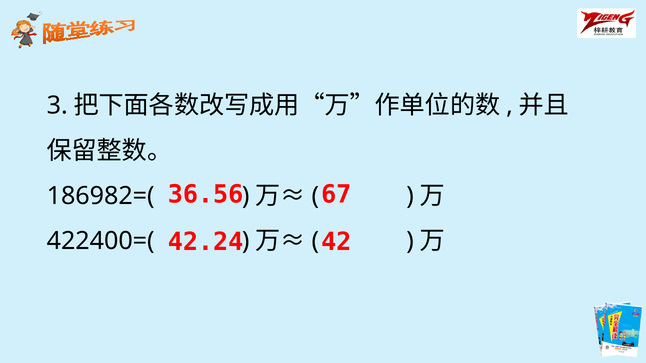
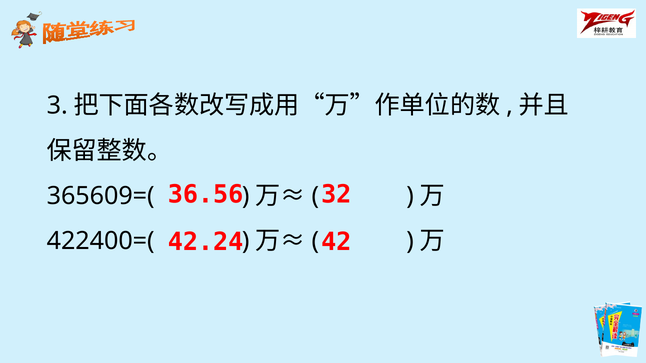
67: 67 -> 32
186982=(: 186982=( -> 365609=(
